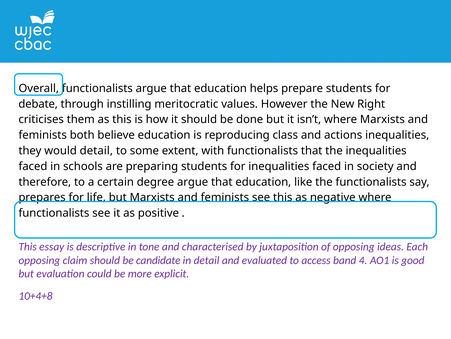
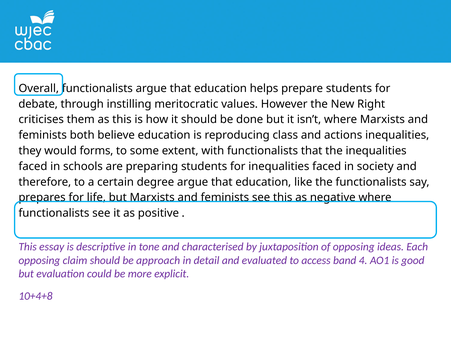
would detail: detail -> forms
candidate: candidate -> approach
